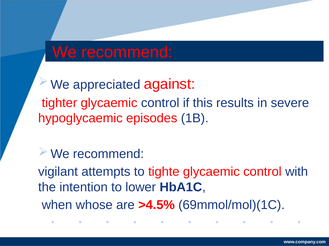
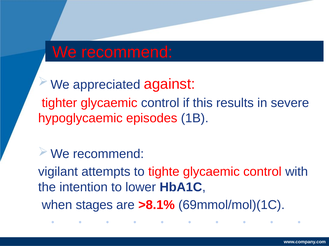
whose: whose -> stages
>4.5%: >4.5% -> >8.1%
